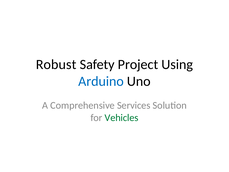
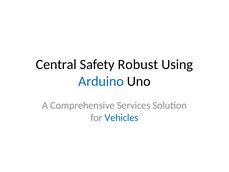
Robust: Robust -> Central
Project: Project -> Robust
Vehicles colour: green -> blue
